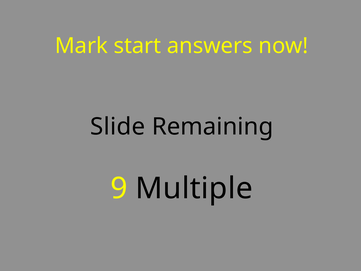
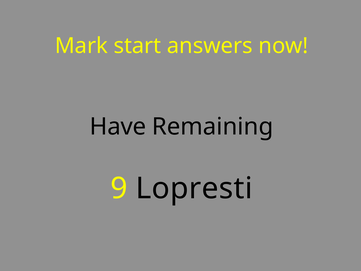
Slide: Slide -> Have
Multiple: Multiple -> Lopresti
